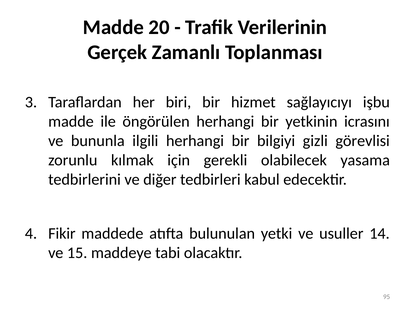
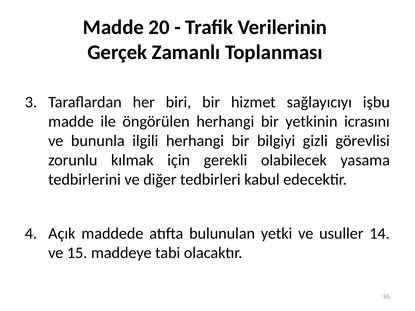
Fikir: Fikir -> Açık
